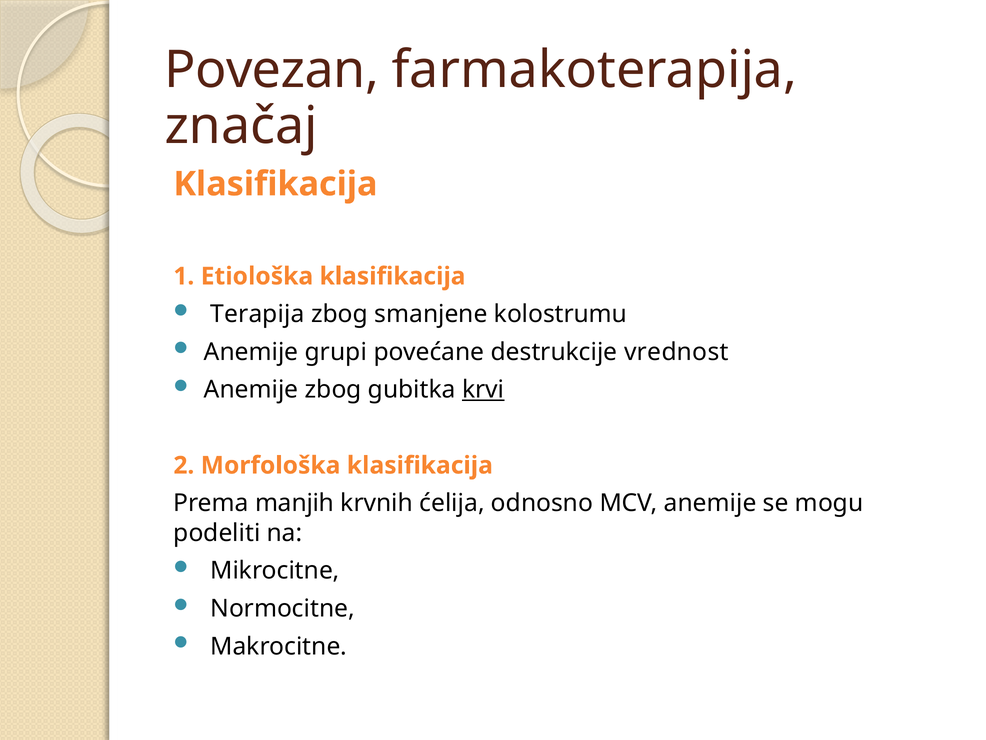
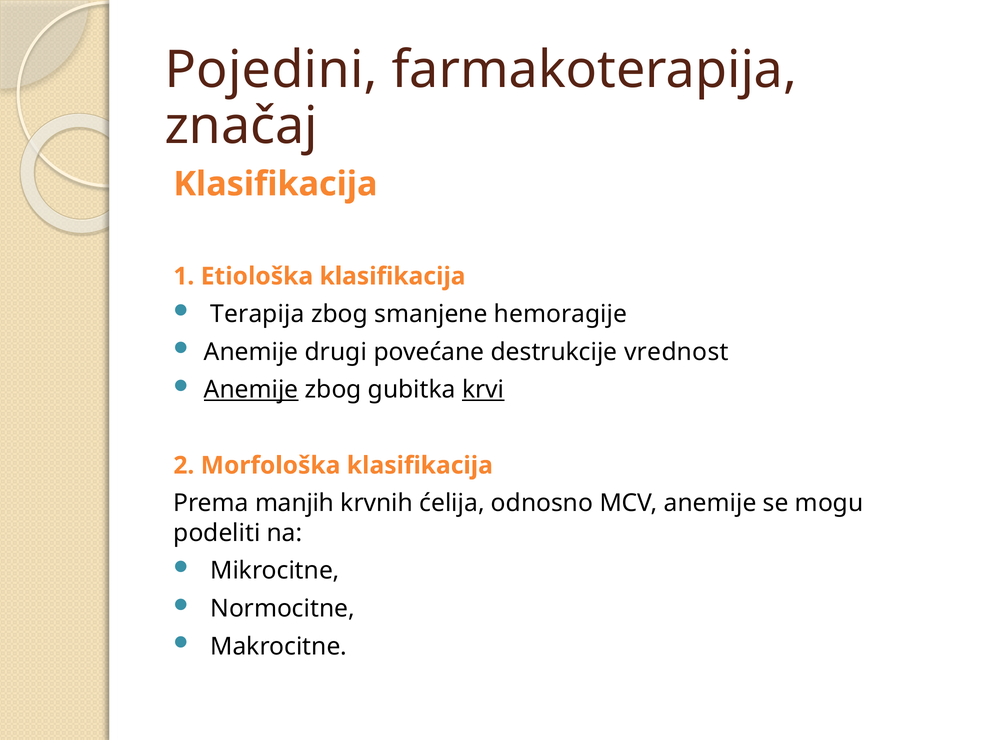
Povezan: Povezan -> Pojedini
kolostrumu: kolostrumu -> hemoragije
grupi: grupi -> drugi
Anemije at (251, 390) underline: none -> present
